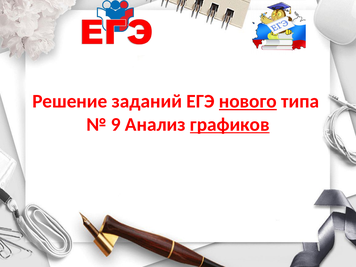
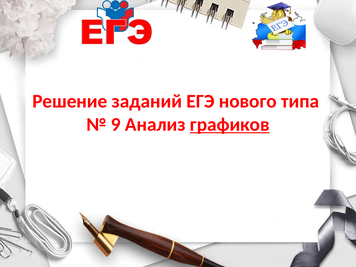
нового underline: present -> none
